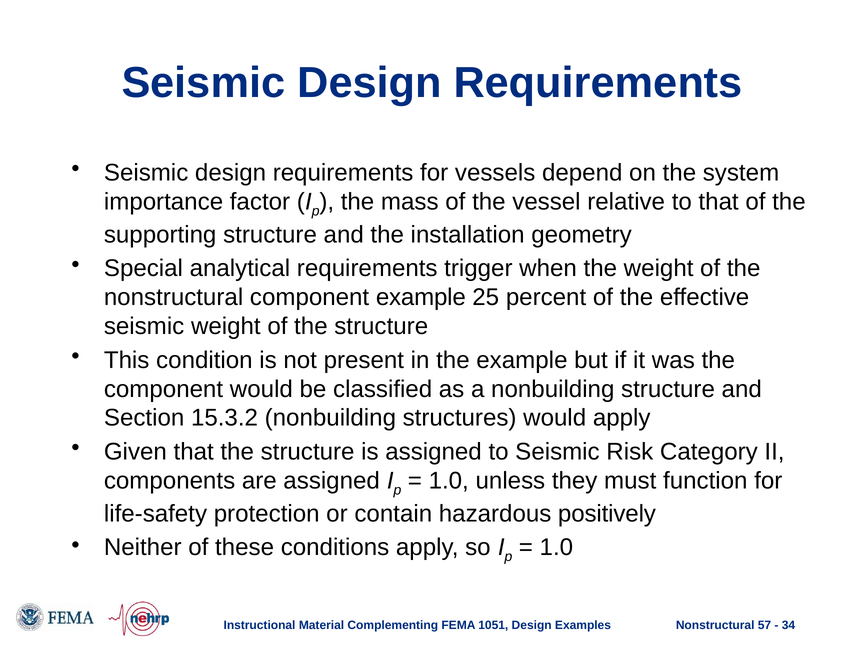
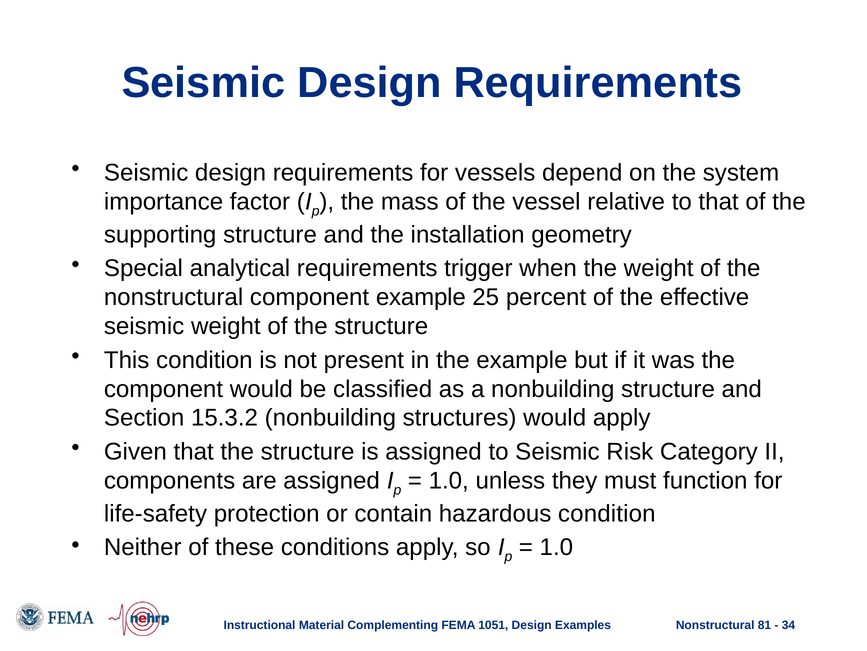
hazardous positively: positively -> condition
57: 57 -> 81
